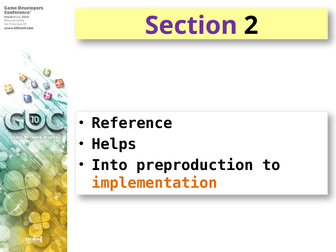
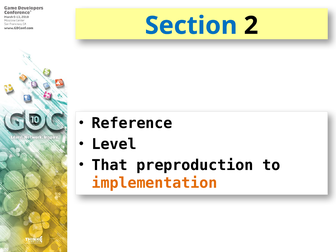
Section colour: purple -> blue
Helps: Helps -> Level
Into: Into -> That
